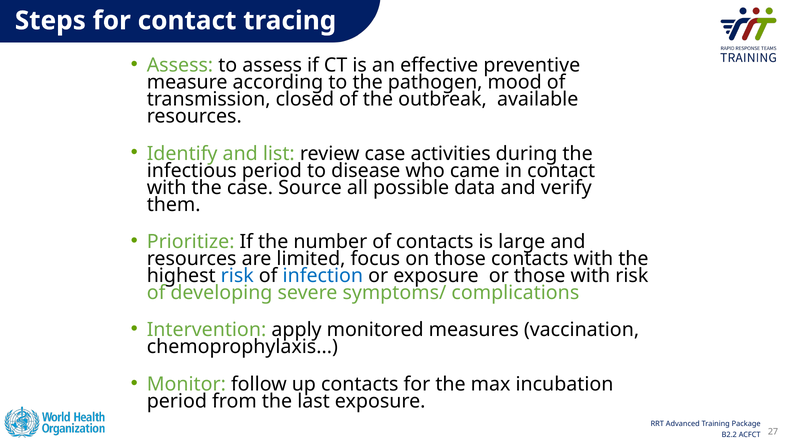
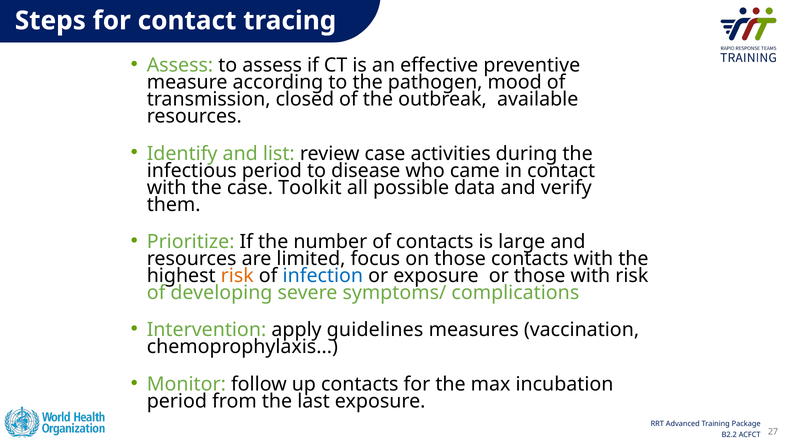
Source: Source -> Toolkit
risk at (237, 275) colour: blue -> orange
monitored: monitored -> guidelines
